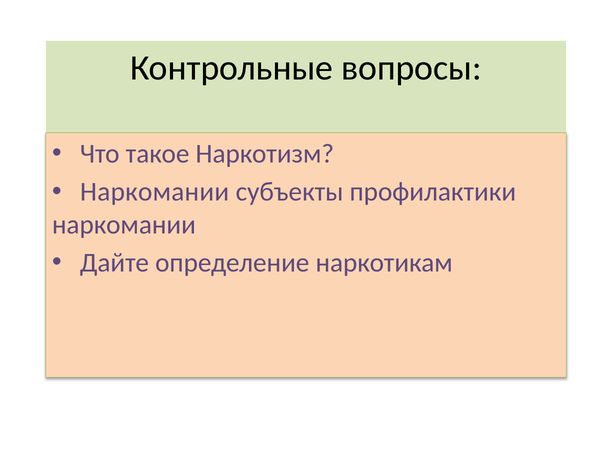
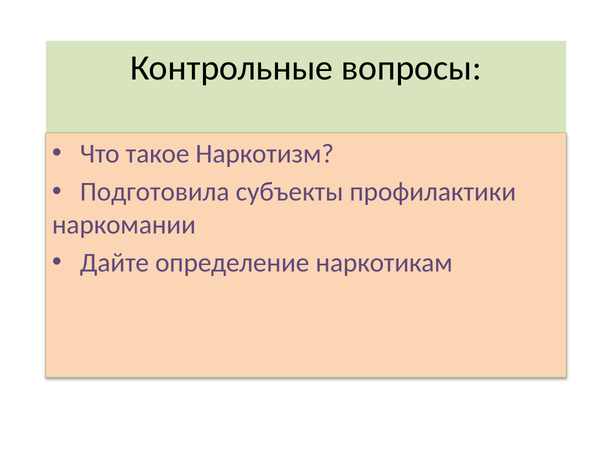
Наркомании at (155, 192): Наркомании -> Подготовила
